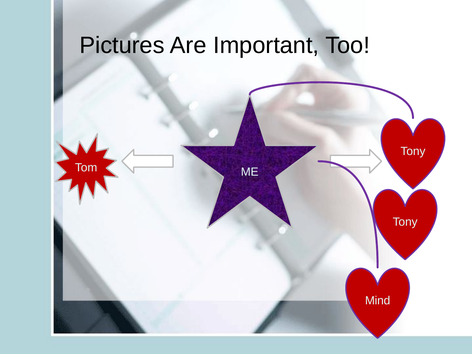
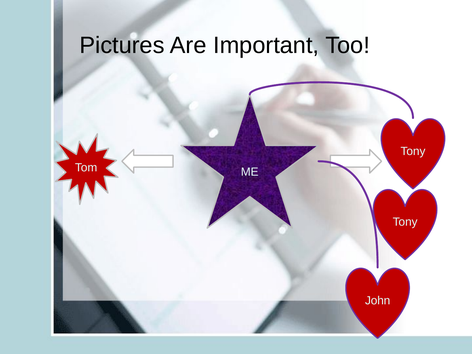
Mind: Mind -> John
